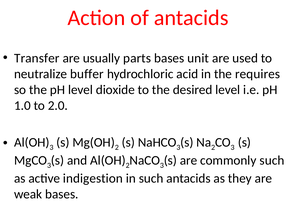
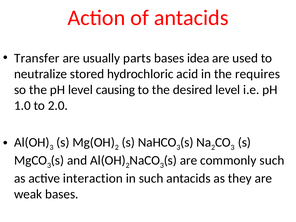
unit: unit -> idea
buffer: buffer -> stored
dioxide: dioxide -> causing
indigestion: indigestion -> interaction
